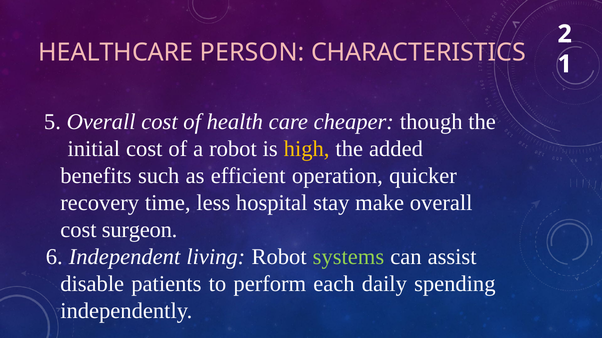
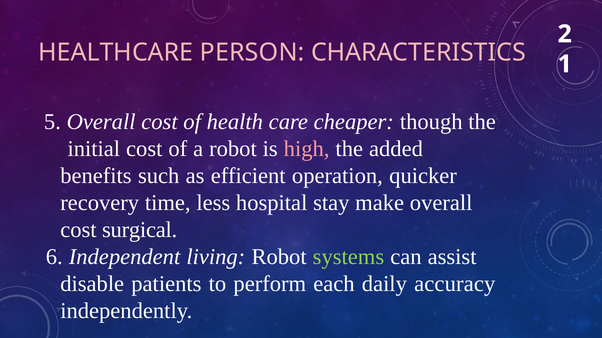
high colour: yellow -> pink
surgeon: surgeon -> surgical
spending: spending -> accuracy
